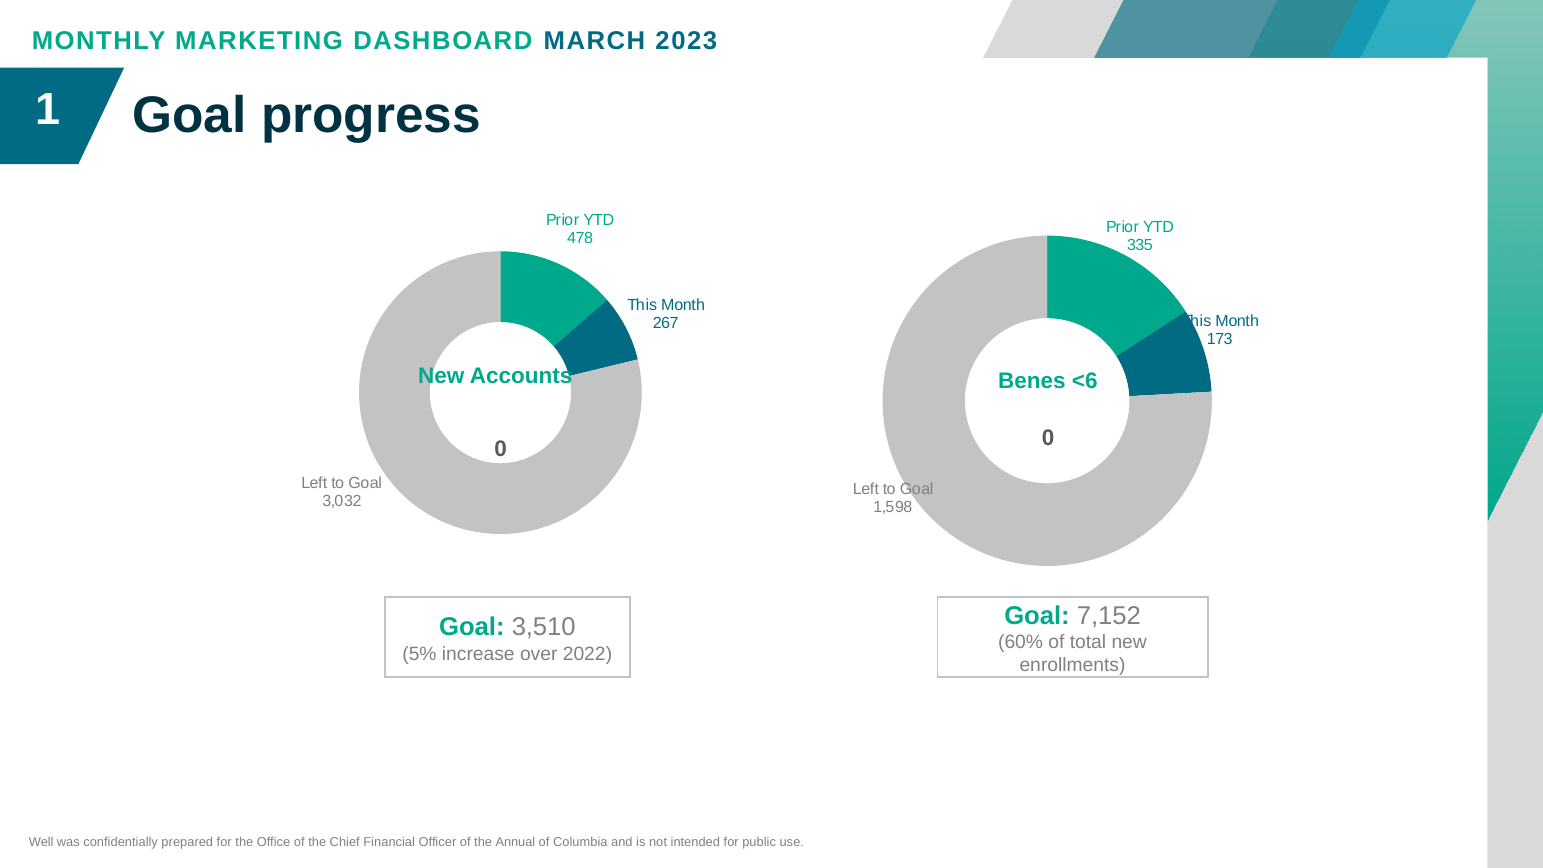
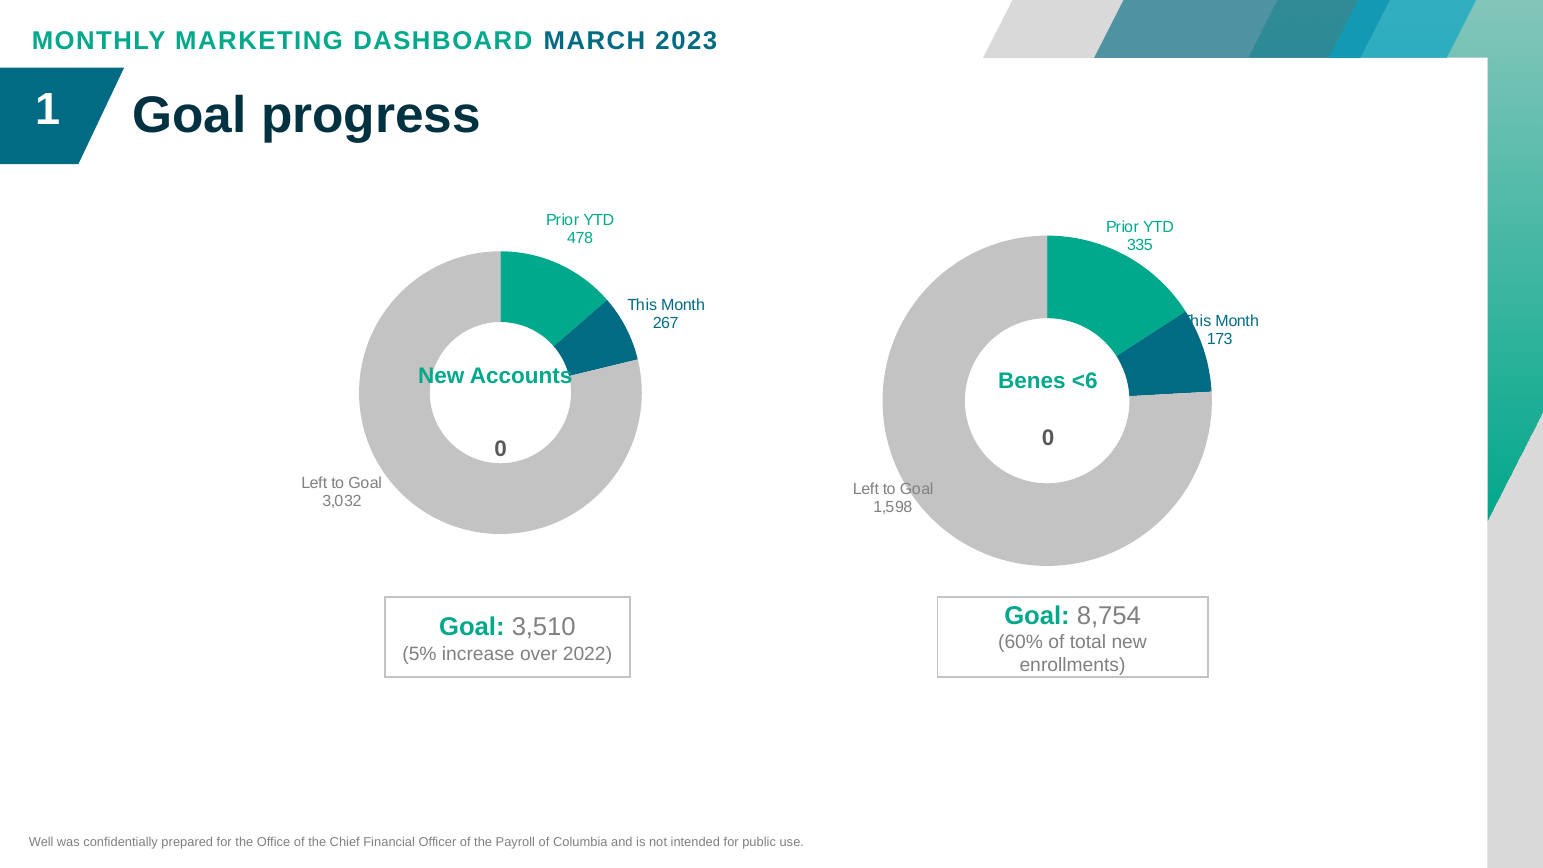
7,152: 7,152 -> 8,754
Annual: Annual -> Payroll
